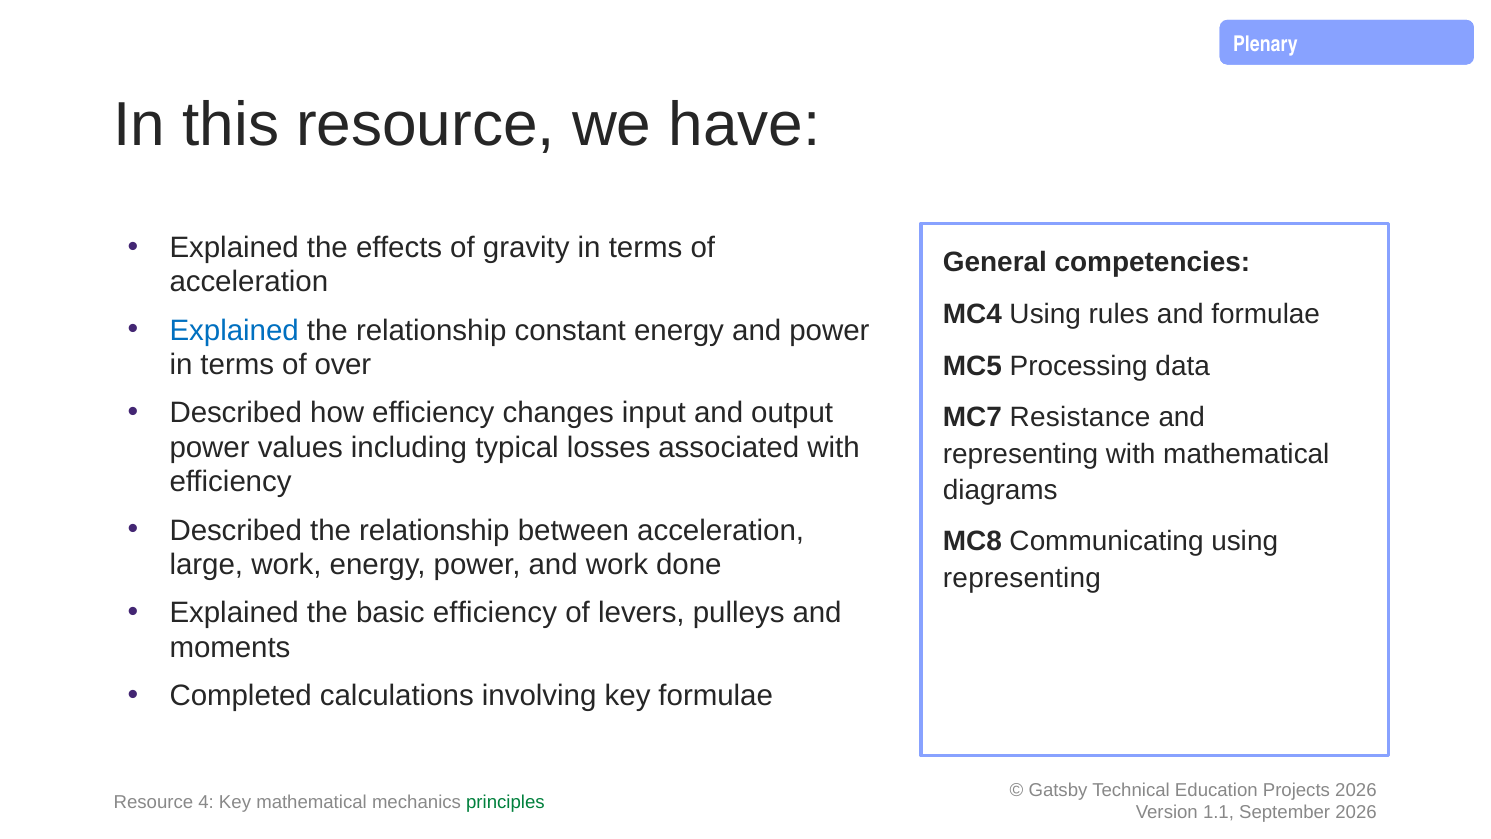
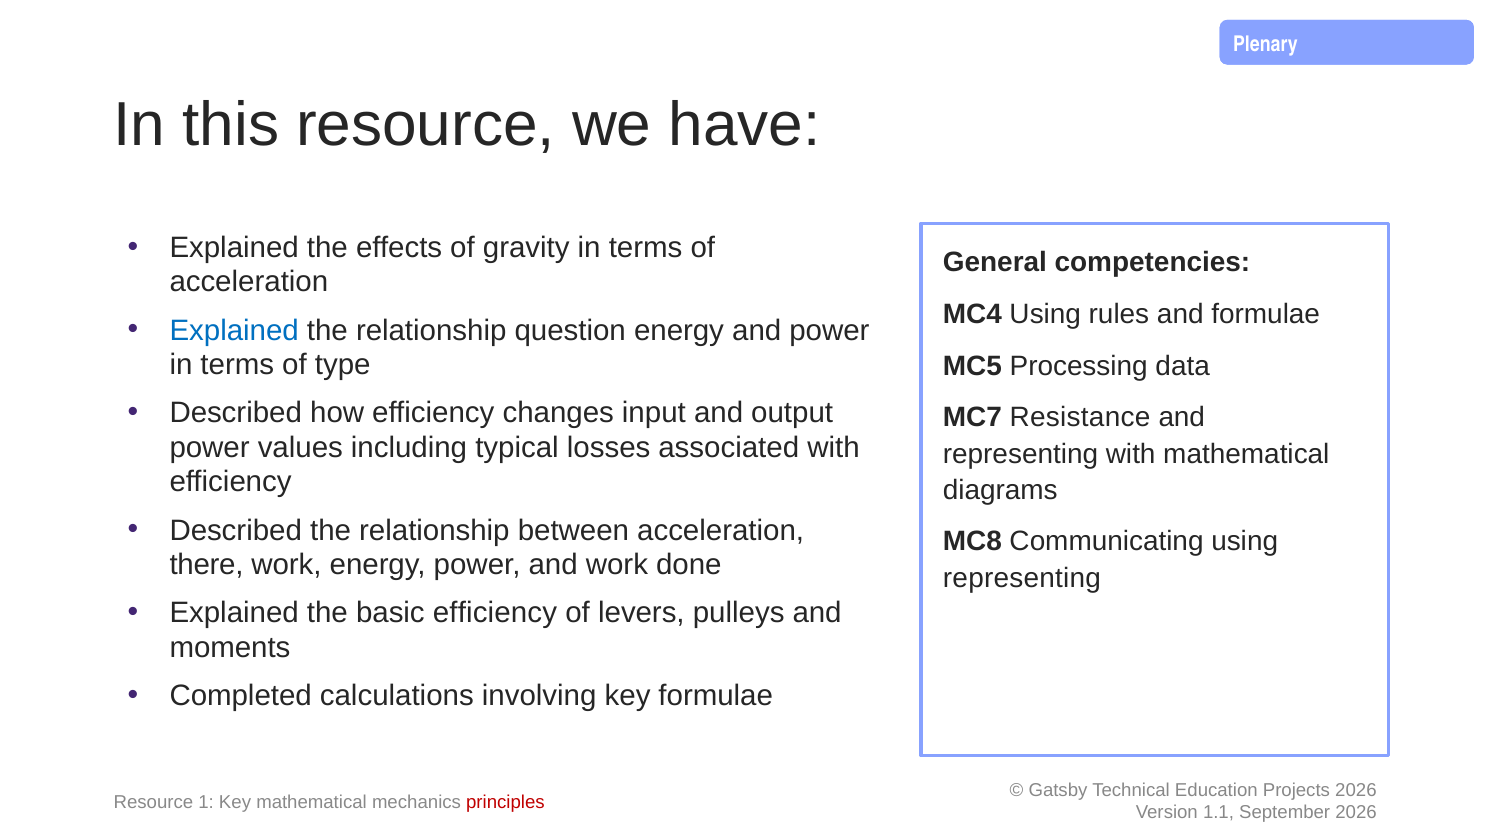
constant: constant -> question
over: over -> type
large: large -> there
4: 4 -> 1
principles colour: green -> red
